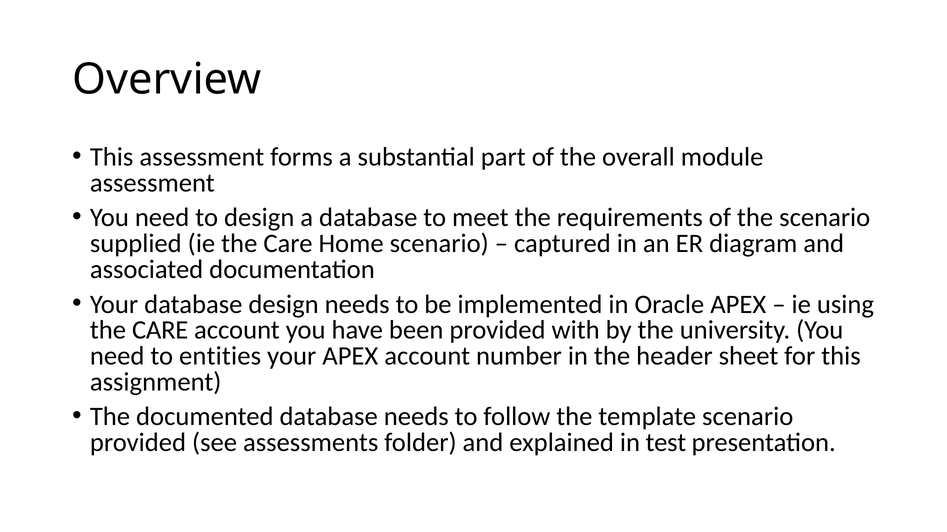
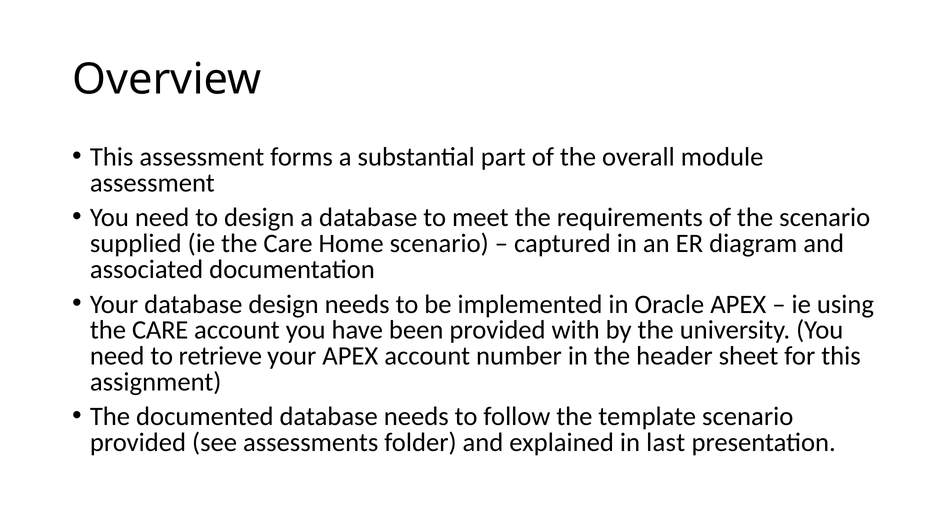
entities: entities -> retrieve
test: test -> last
